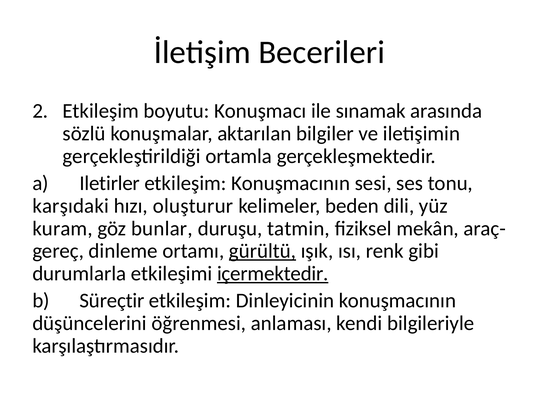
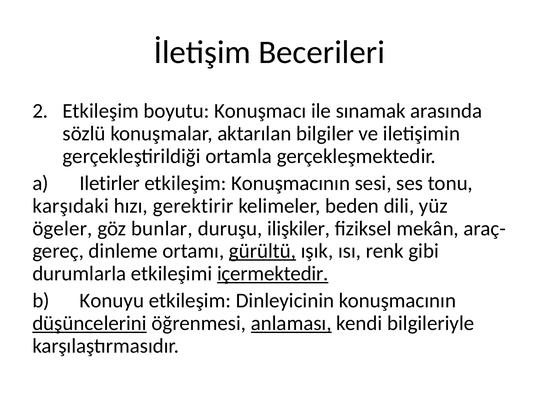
oluşturur: oluşturur -> gerektirir
kuram: kuram -> ögeler
tatmin: tatmin -> ilişkiler
Süreçtir: Süreçtir -> Konuyu
düşüncelerini underline: none -> present
anlaması underline: none -> present
